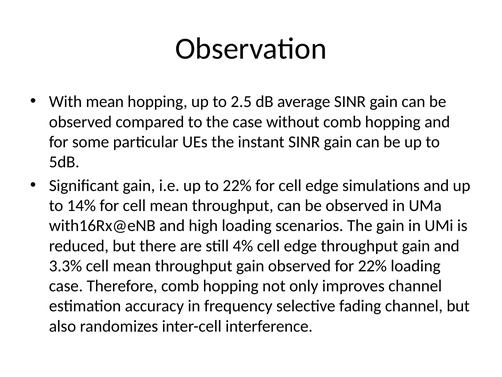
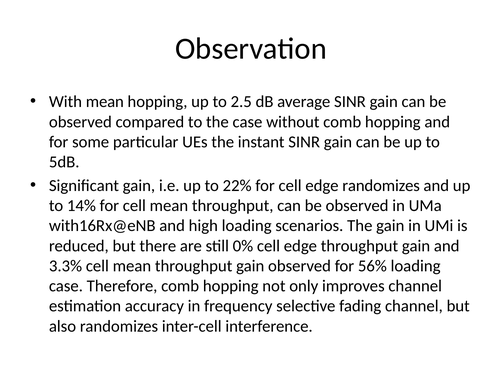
edge simulations: simulations -> randomizes
4%: 4% -> 0%
for 22%: 22% -> 56%
